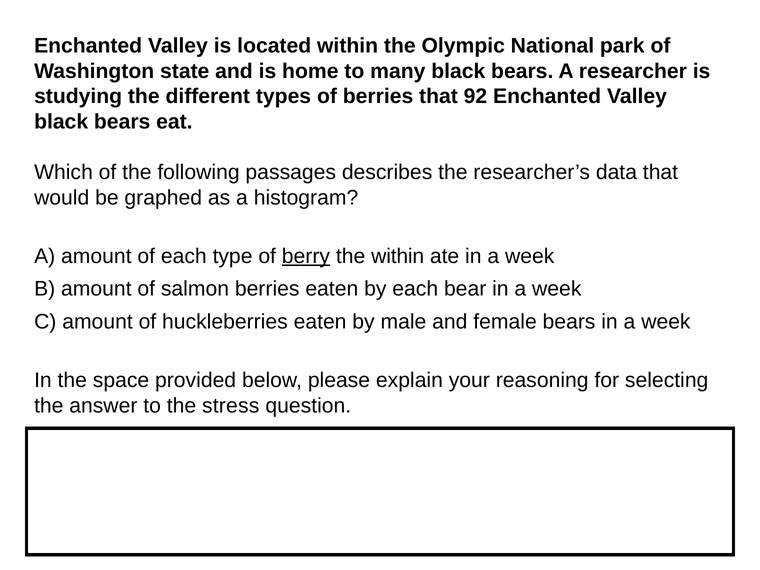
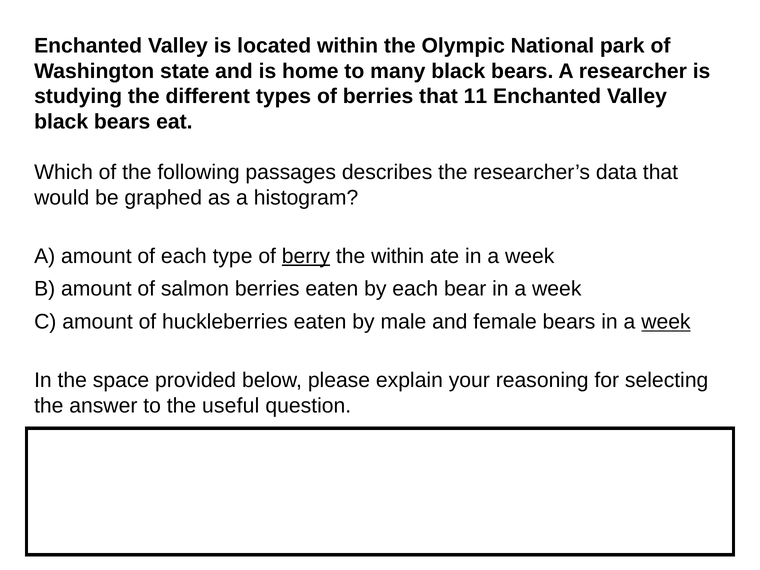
92: 92 -> 11
week at (666, 322) underline: none -> present
stress: stress -> useful
